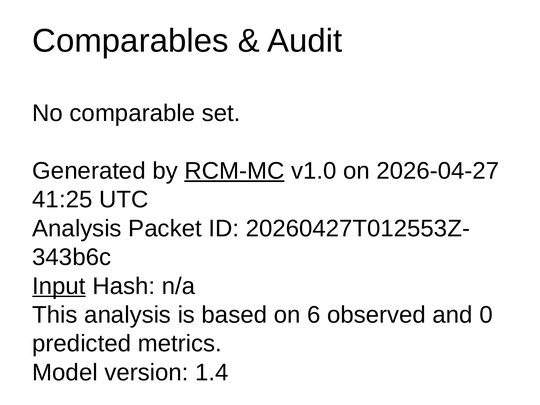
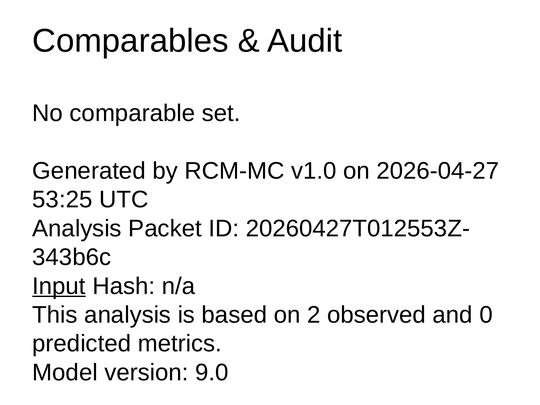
RCM-MC underline: present -> none
41:25: 41:25 -> 53:25
6: 6 -> 2
1.4: 1.4 -> 9.0
